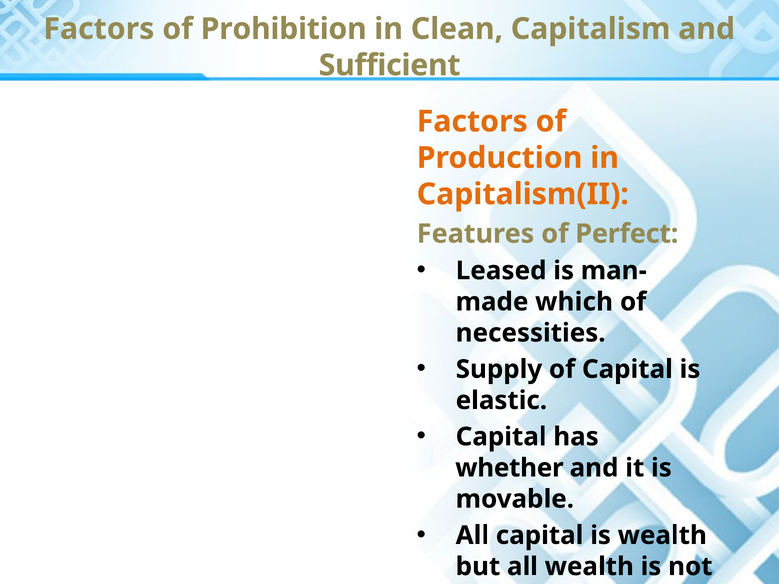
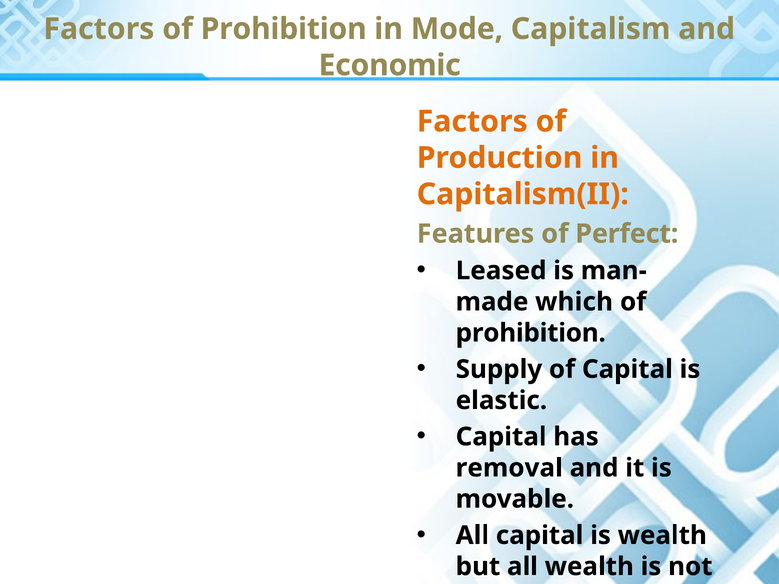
Clean: Clean -> Mode
Sufficient: Sufficient -> Economic
necessities at (531, 333): necessities -> prohibition
whether: whether -> removal
